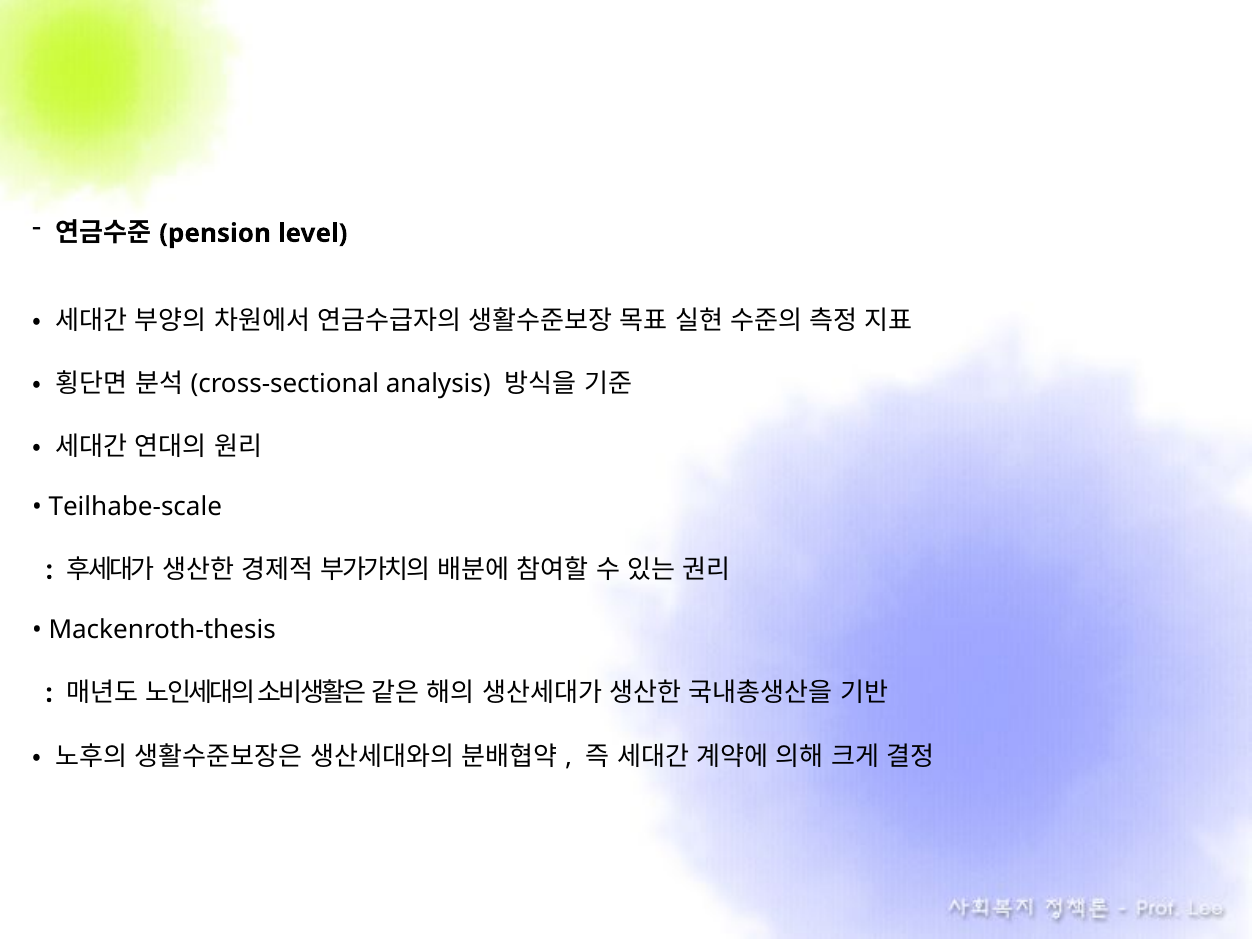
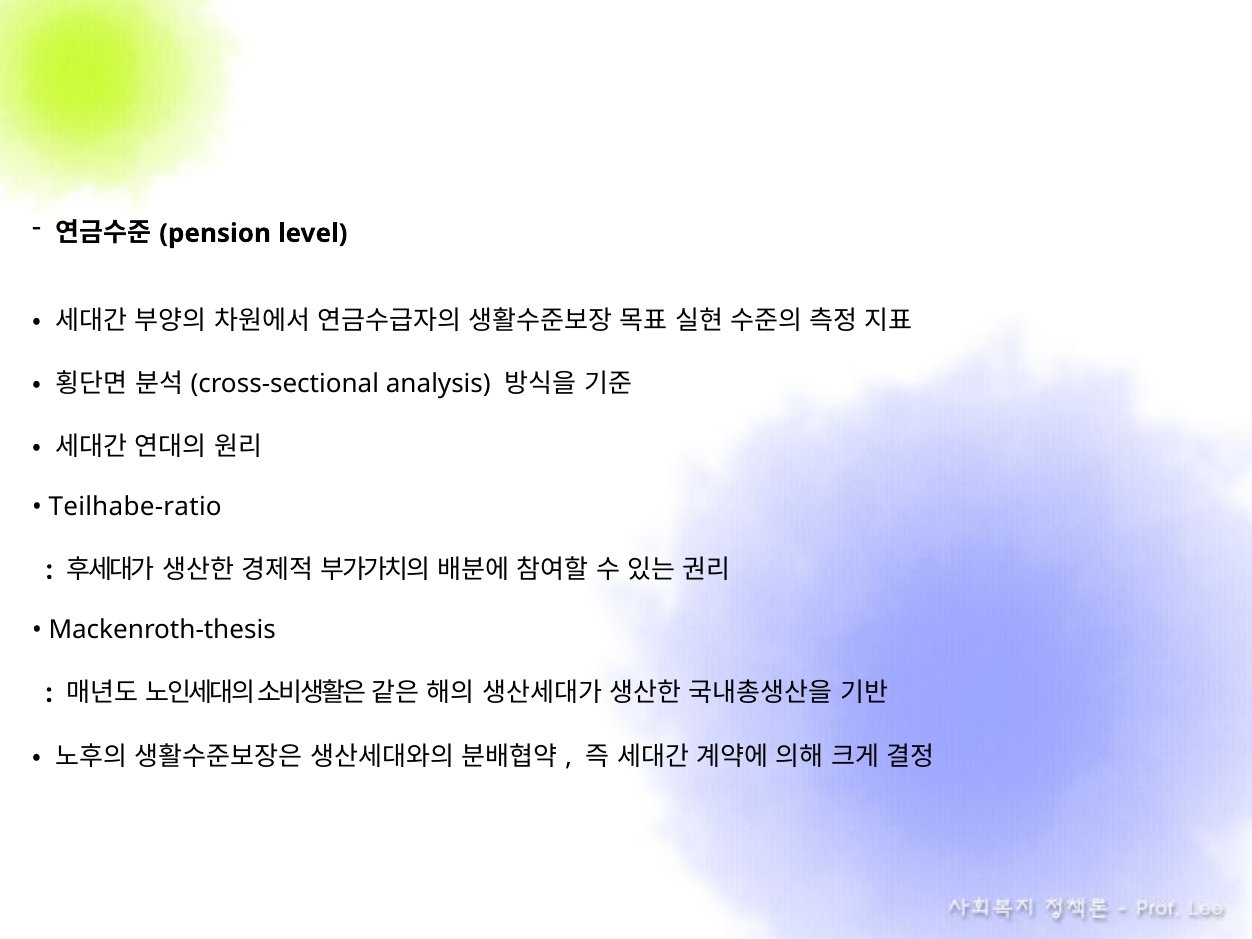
Teilhabe-scale: Teilhabe-scale -> Teilhabe-ratio
